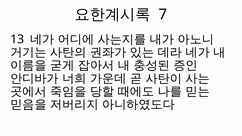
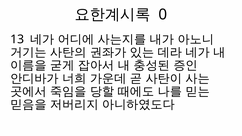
7: 7 -> 0
